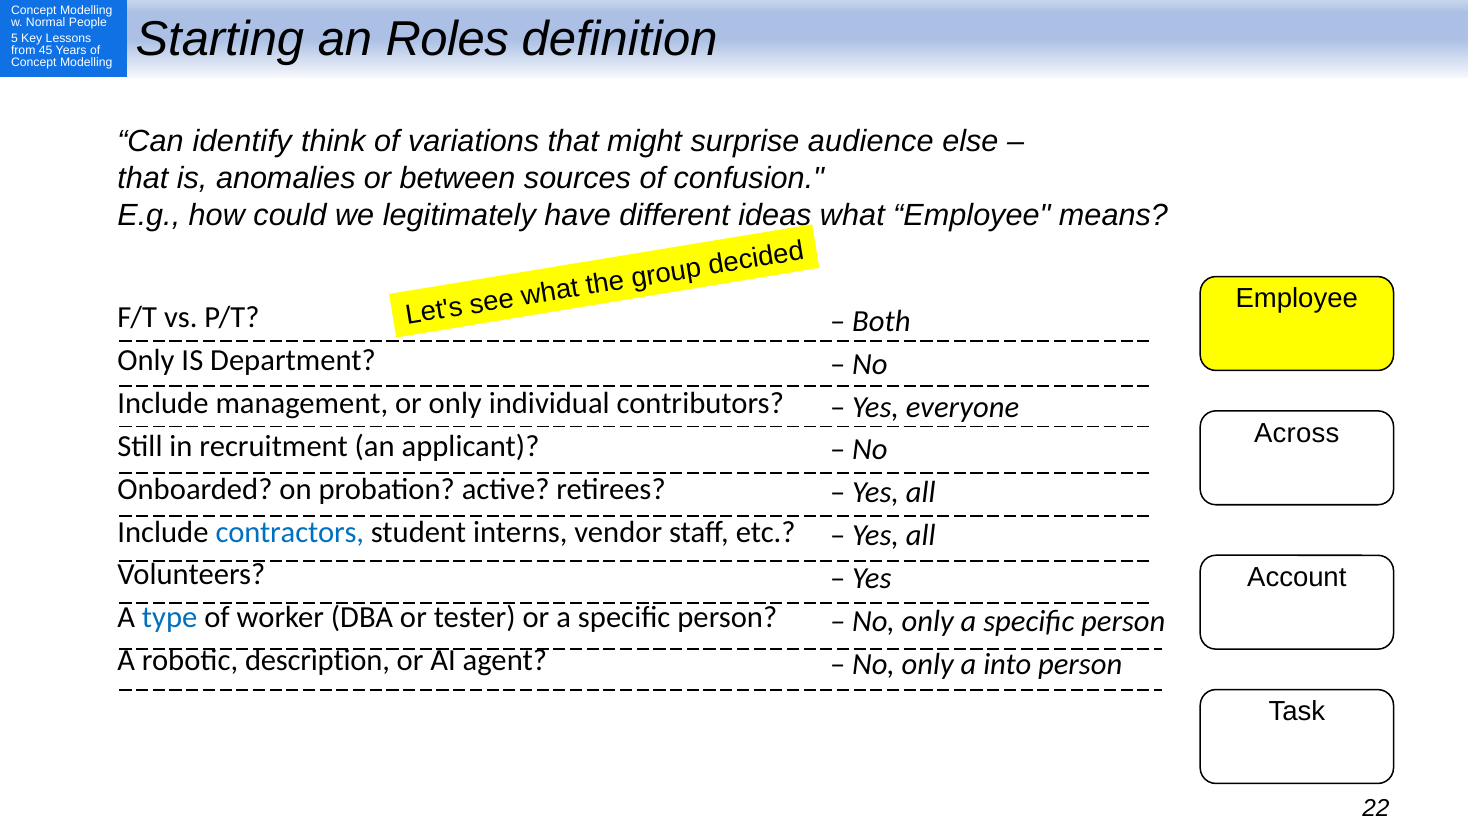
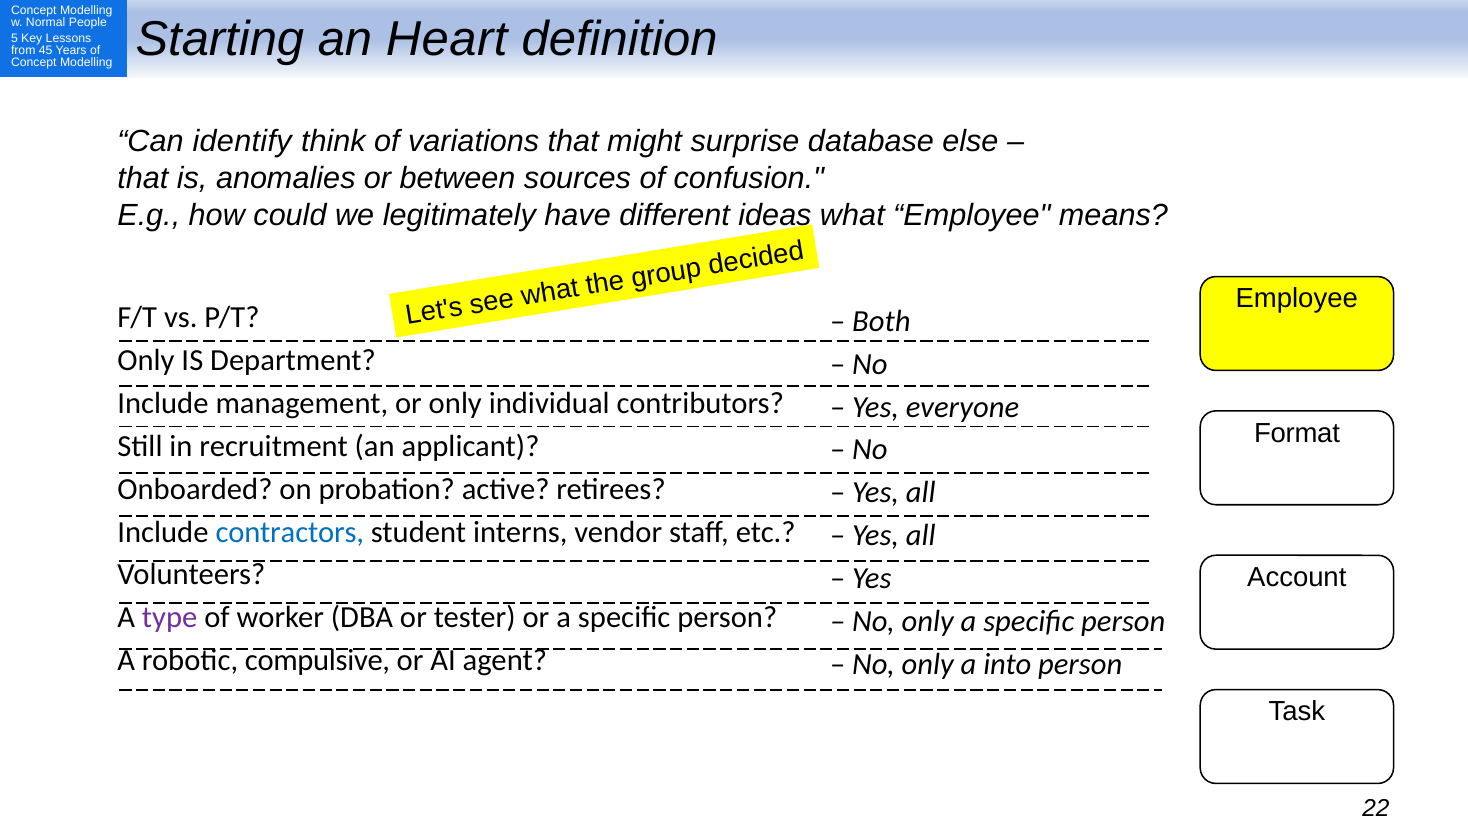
Roles: Roles -> Heart
audience: audience -> database
Across: Across -> Format
type colour: blue -> purple
description: description -> compulsive
